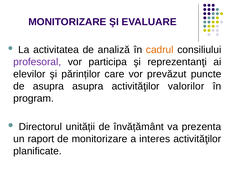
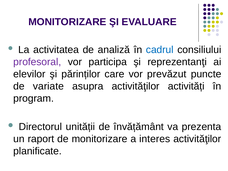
cadrul colour: orange -> blue
de asupra: asupra -> variate
valorilor: valorilor -> activități
